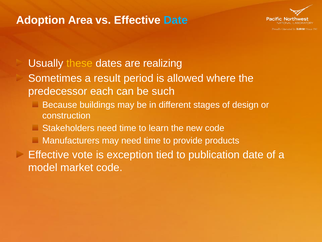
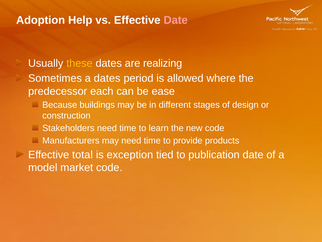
Area: Area -> Help
Date at (176, 20) colour: light blue -> pink
a result: result -> dates
such: such -> ease
vote: vote -> total
